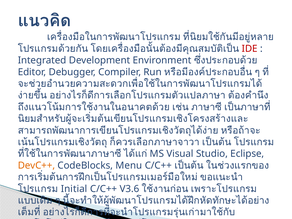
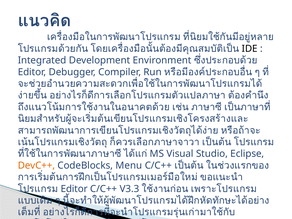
IDE colour: red -> black
Initial at (74, 189): Initial -> Editor
V3.6: V3.6 -> V3.3
